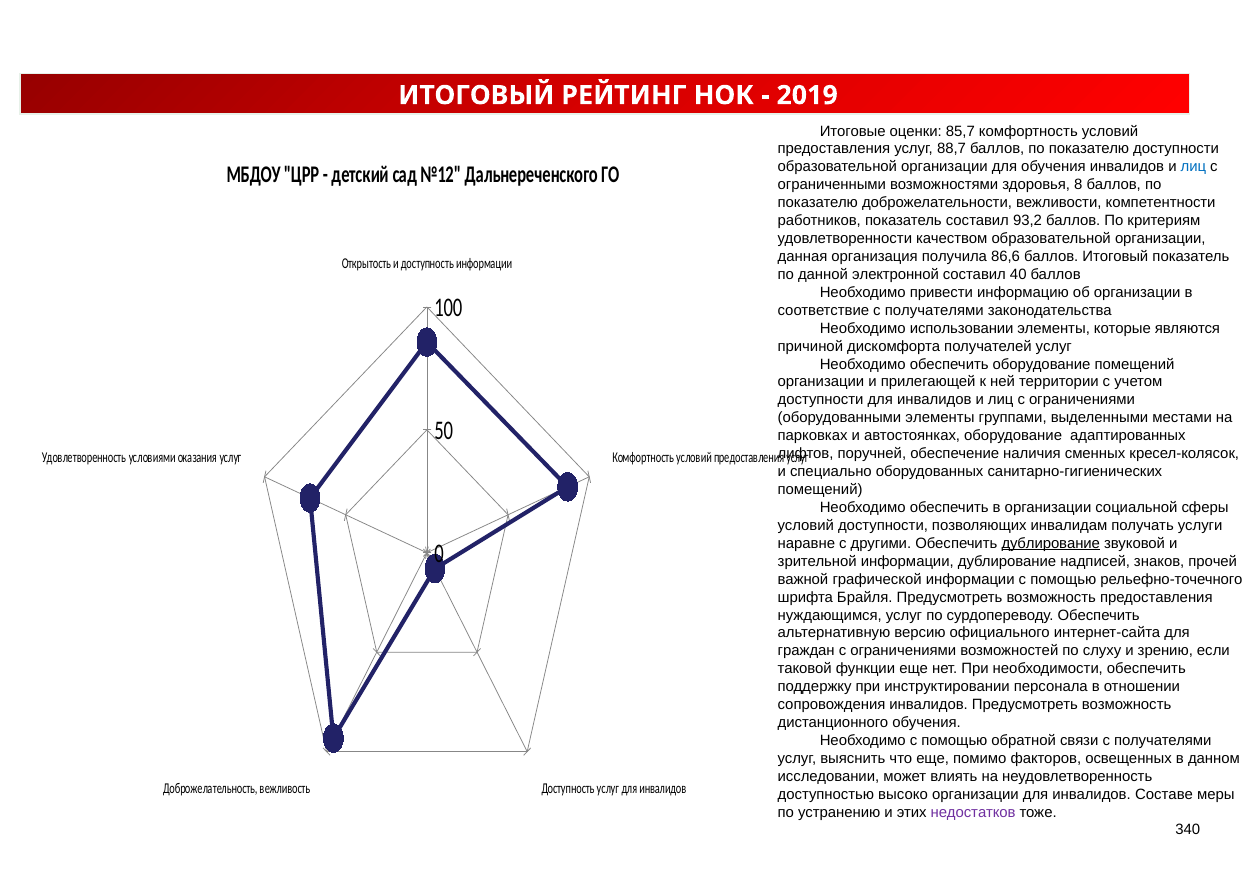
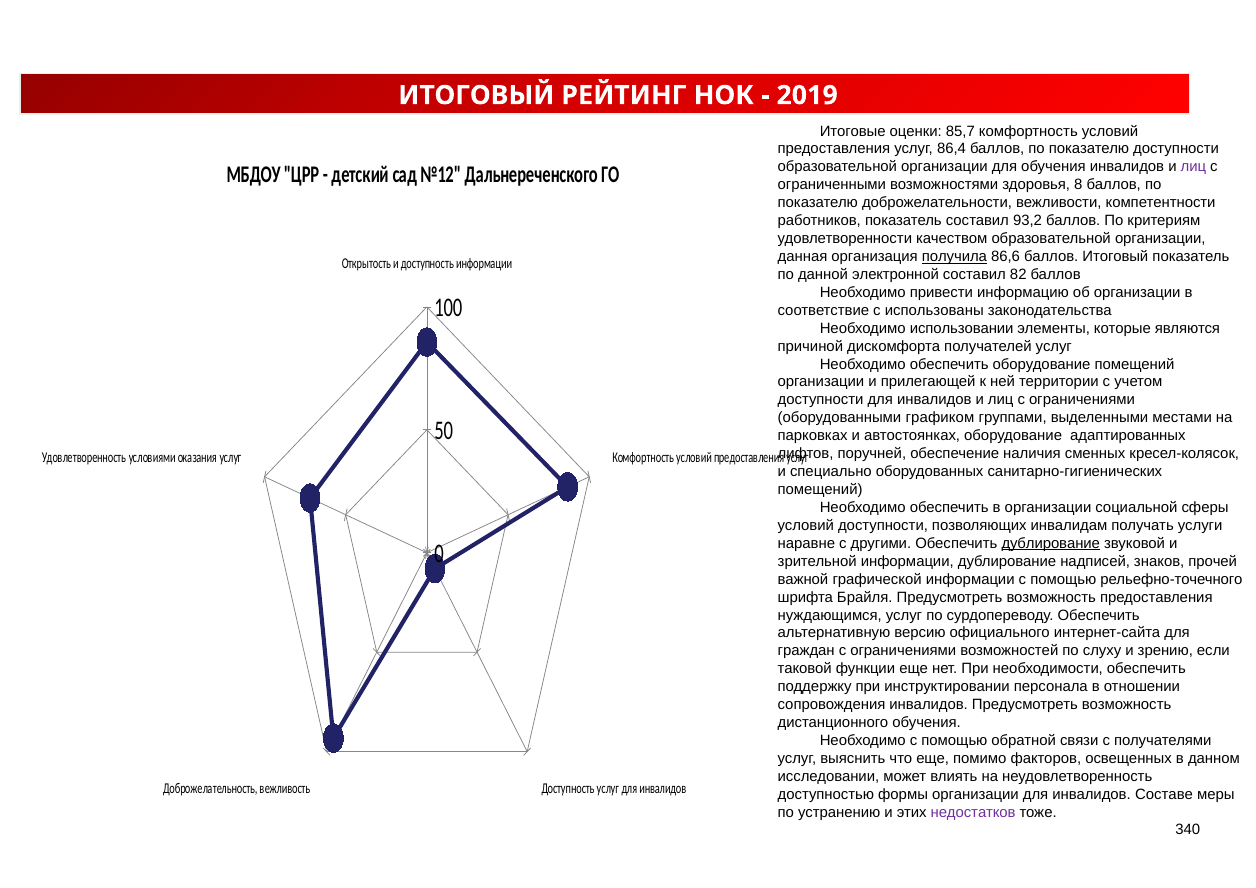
88,7: 88,7 -> 86,4
лиц at (1193, 167) colour: blue -> purple
получила underline: none -> present
40: 40 -> 82
соответствие с получателями: получателями -> использованы
оборудованными элементы: элементы -> графиком
высоко: высоко -> формы
